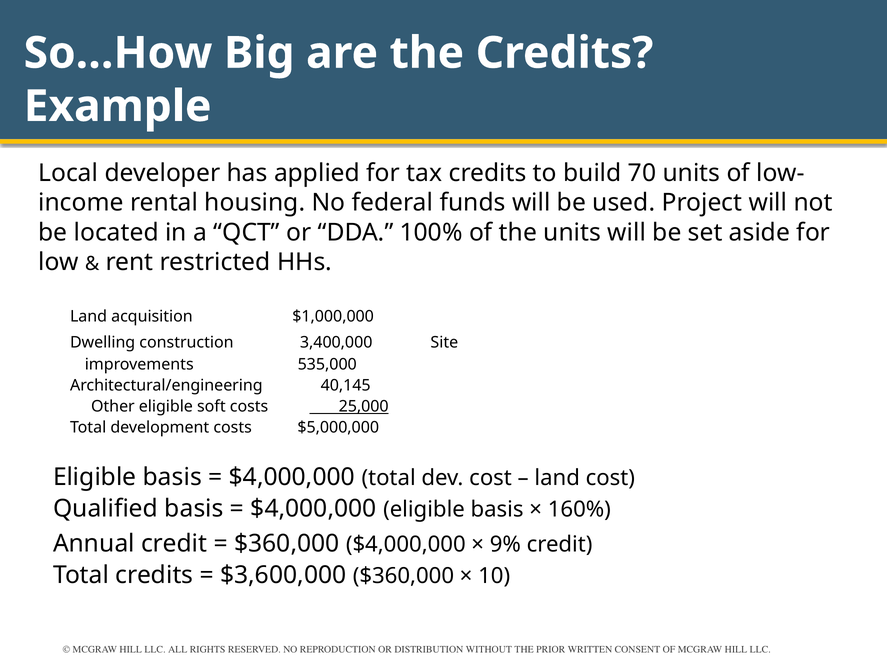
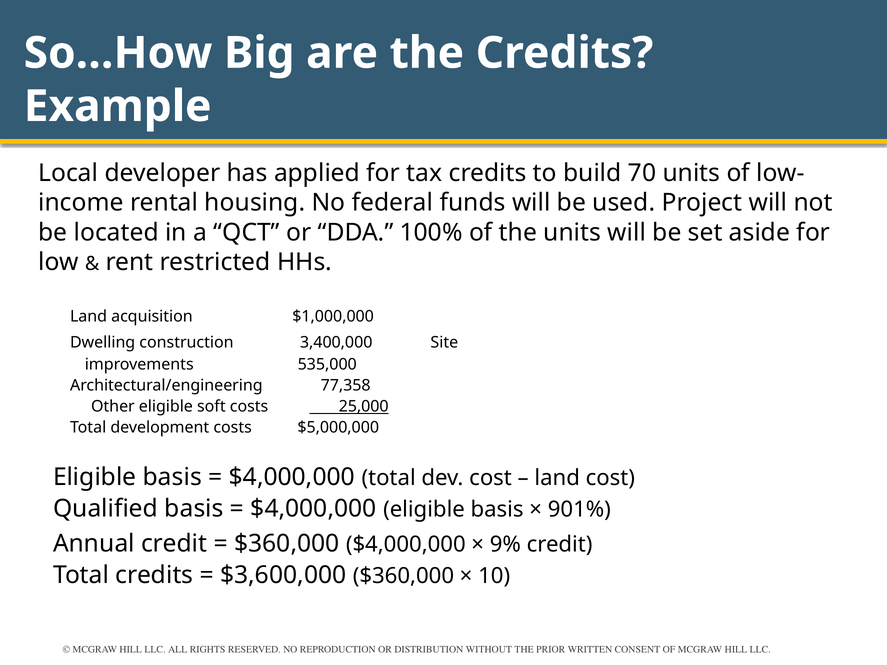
40,145: 40,145 -> 77,358
160%: 160% -> 901%
